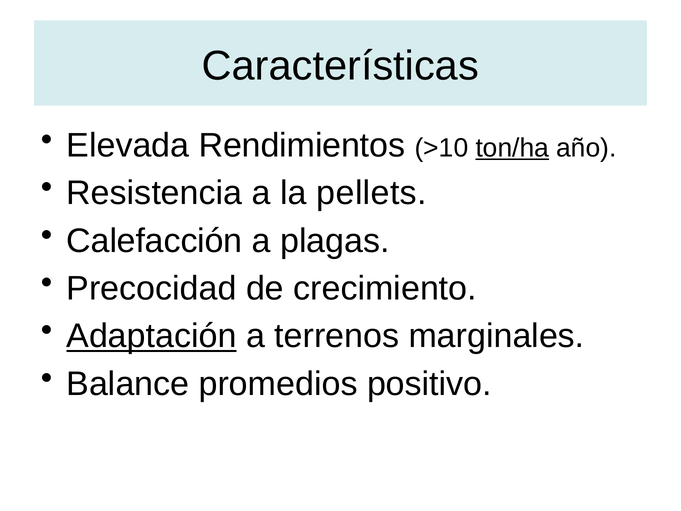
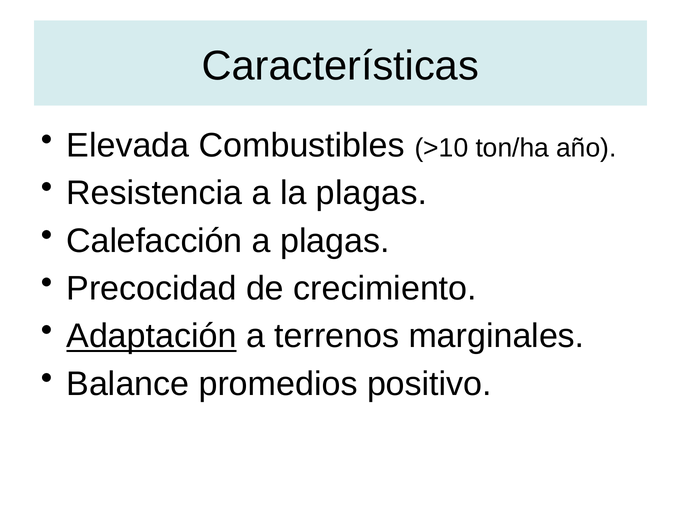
Rendimientos: Rendimientos -> Combustibles
ton/ha underline: present -> none
la pellets: pellets -> plagas
